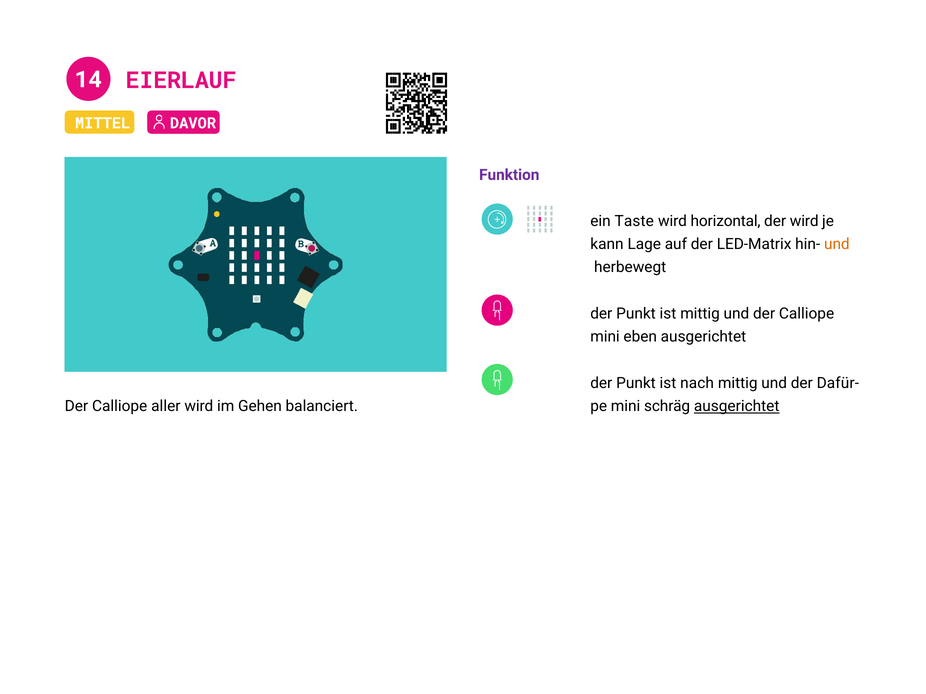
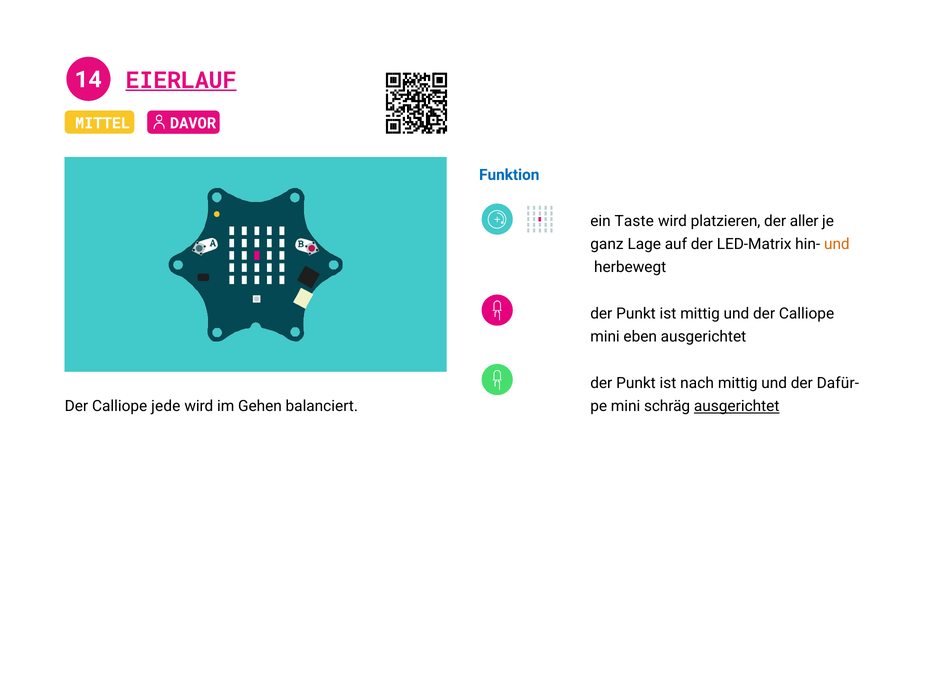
EIERLAUF underline: none -> present
Funktion colour: purple -> blue
horizontal: horizontal -> platzieren
der wird: wird -> aller
kann: kann -> ganz
aller: aller -> jede
